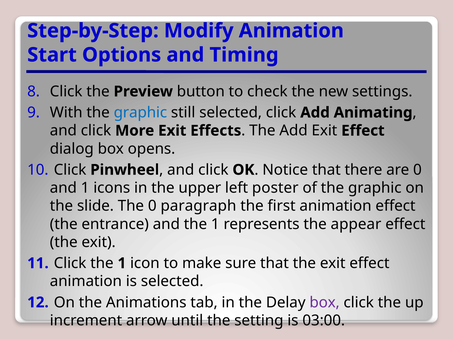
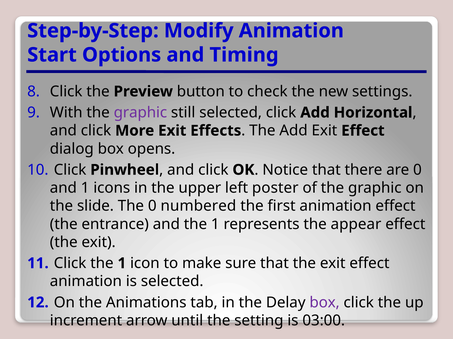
graphic at (140, 113) colour: blue -> purple
Animating: Animating -> Horizontal
paragraph: paragraph -> numbered
